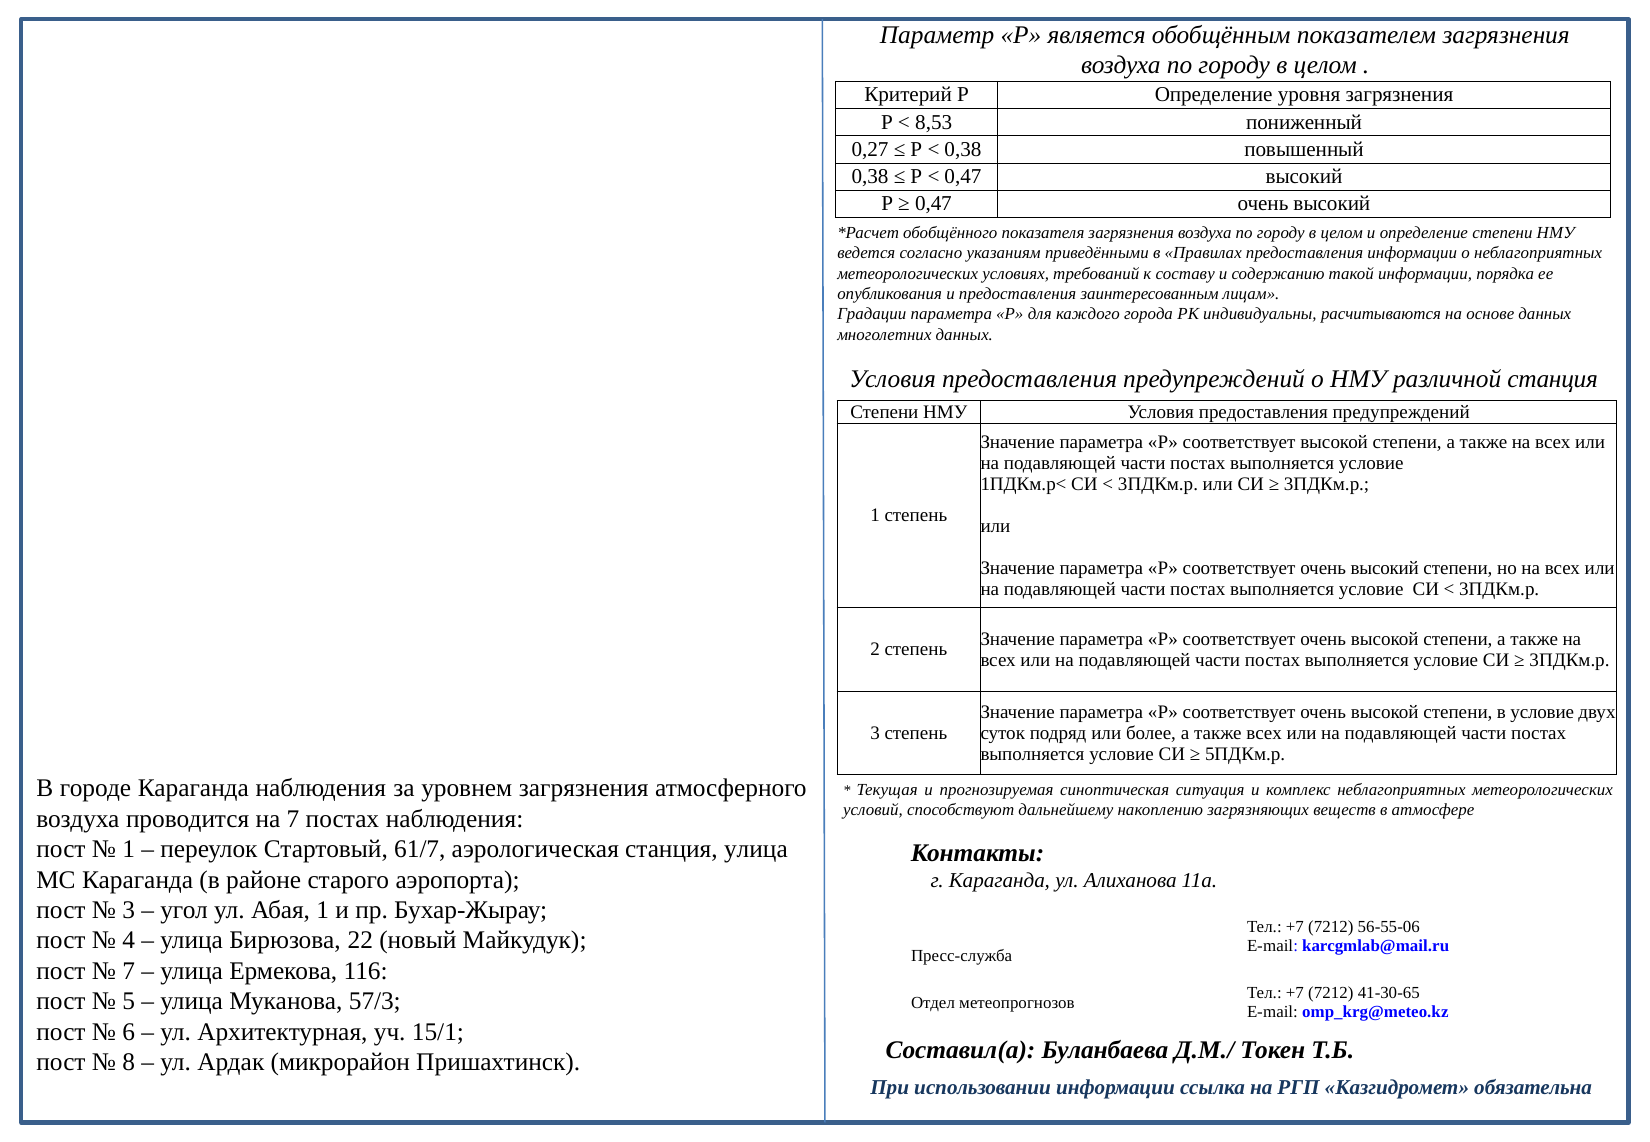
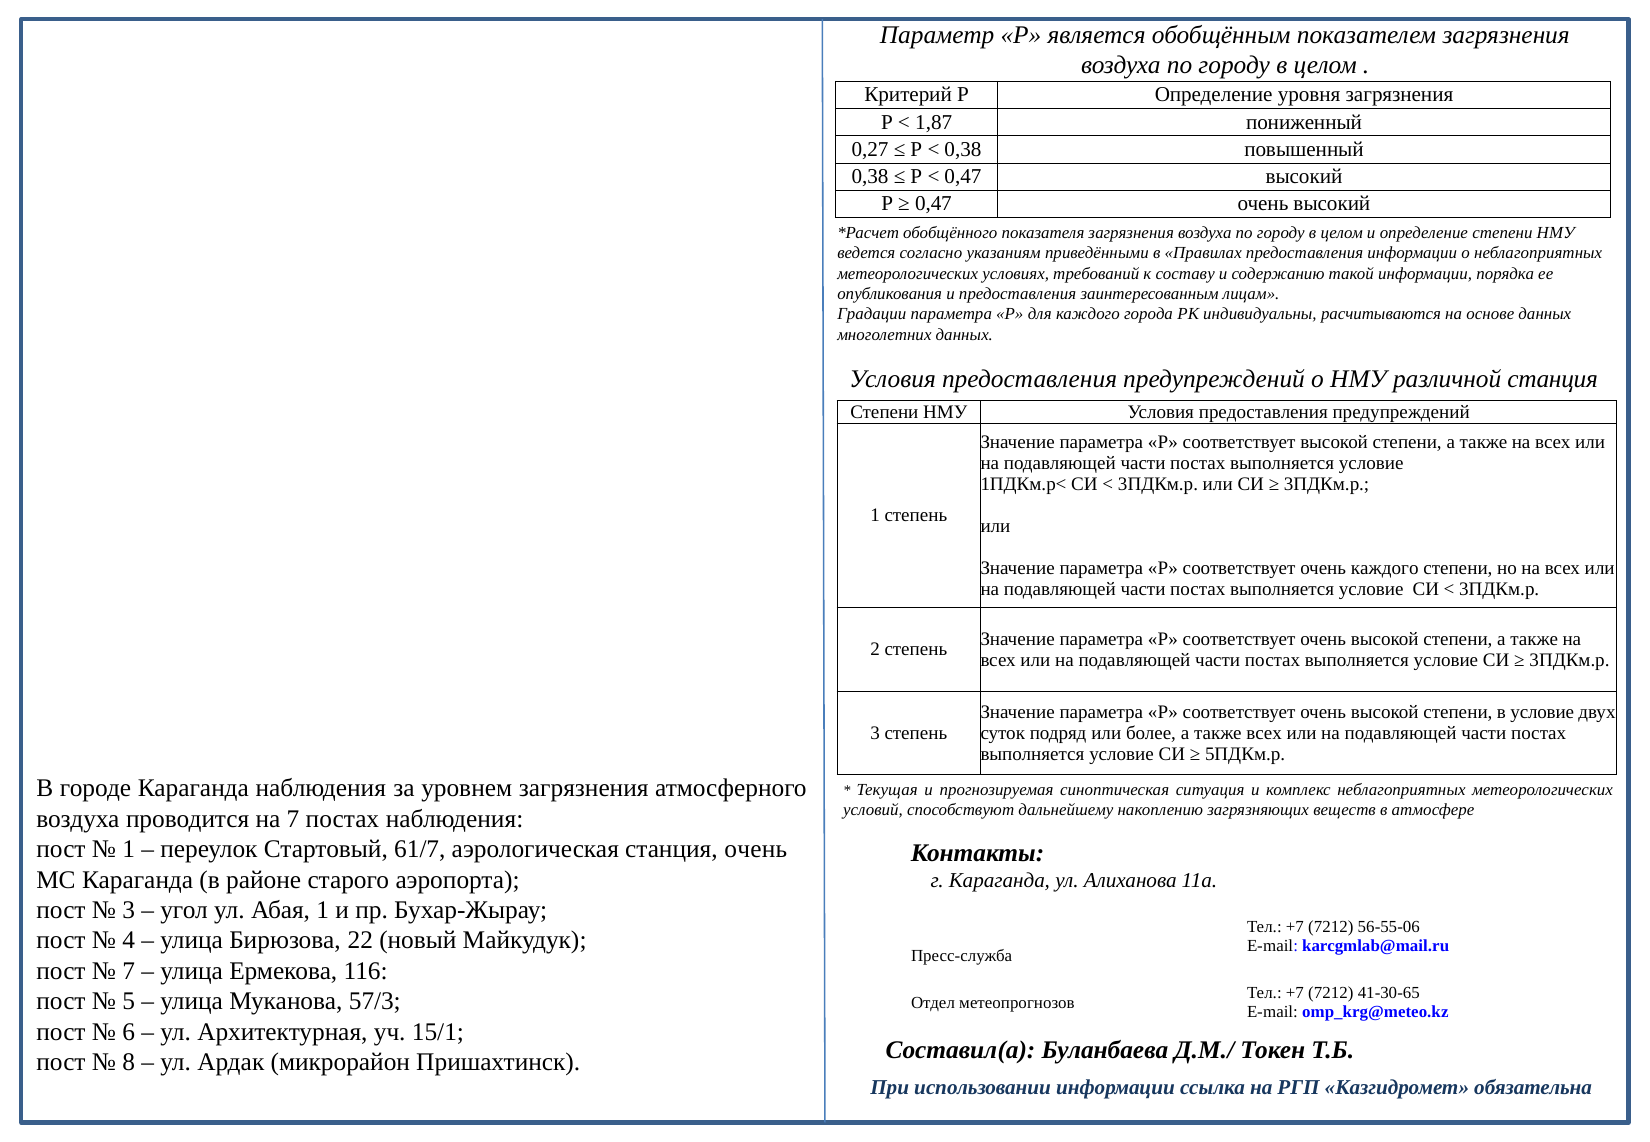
8,53: 8,53 -> 1,87
соответствует очень высокий: высокий -> каждого
станция улица: улица -> очень
